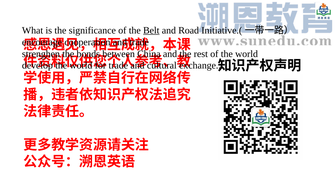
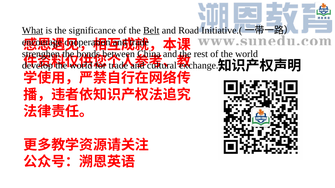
What underline: none -> present
